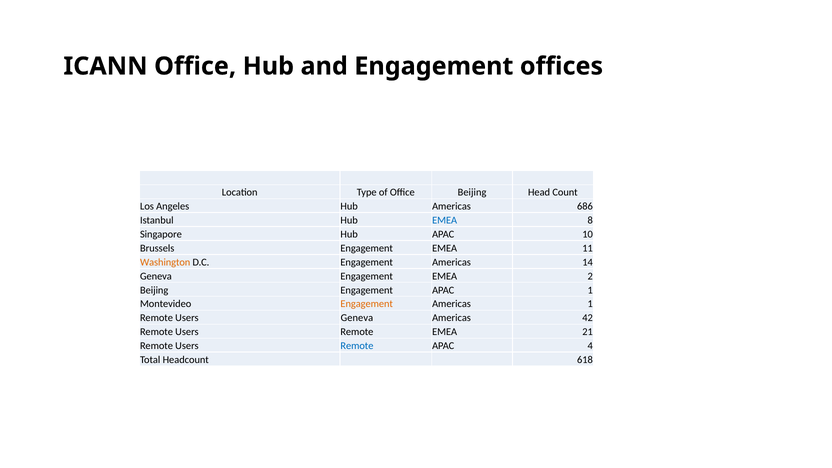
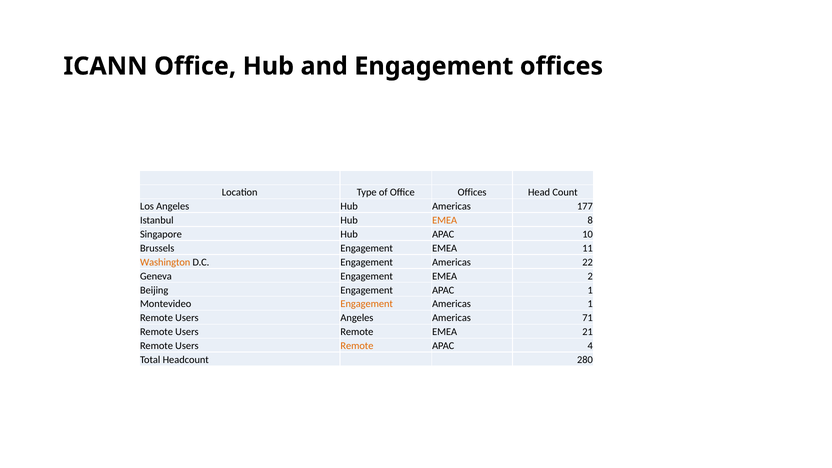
Office Beijing: Beijing -> Offices
686: 686 -> 177
EMEA at (445, 220) colour: blue -> orange
14: 14 -> 22
Users Geneva: Geneva -> Angeles
42: 42 -> 71
Remote at (357, 346) colour: blue -> orange
618: 618 -> 280
